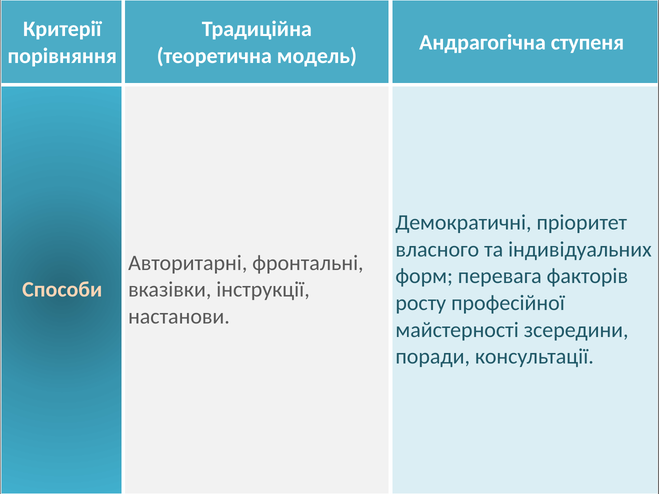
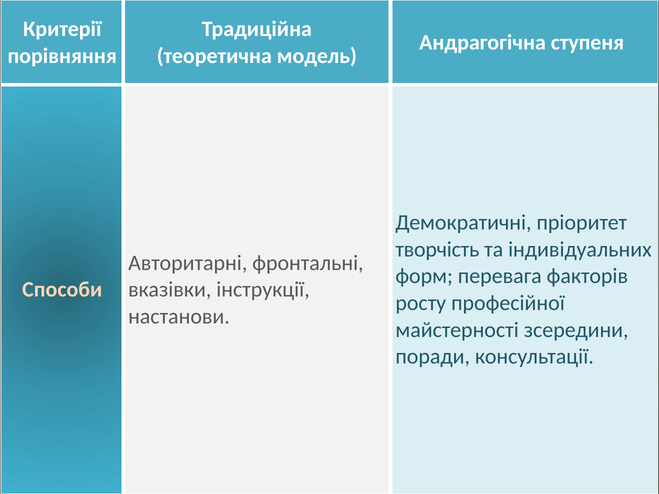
власного: власного -> творчість
